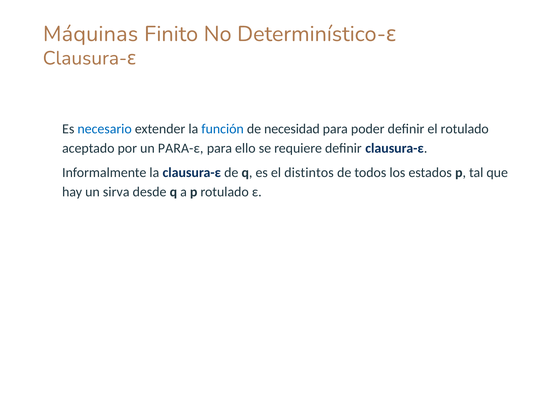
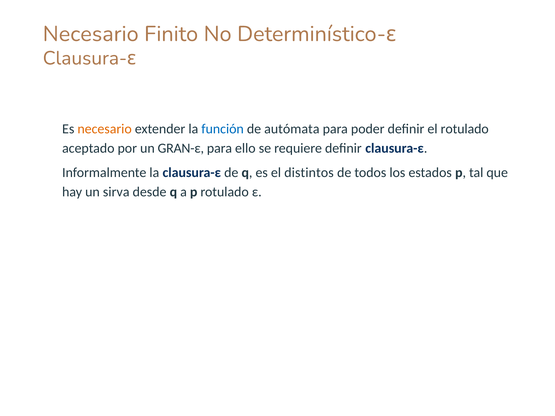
Máquinas at (91, 34): Máquinas -> Necesario
necesario at (105, 129) colour: blue -> orange
necesidad: necesidad -> autómata
PARA-ε: PARA-ε -> GRAN-ε
